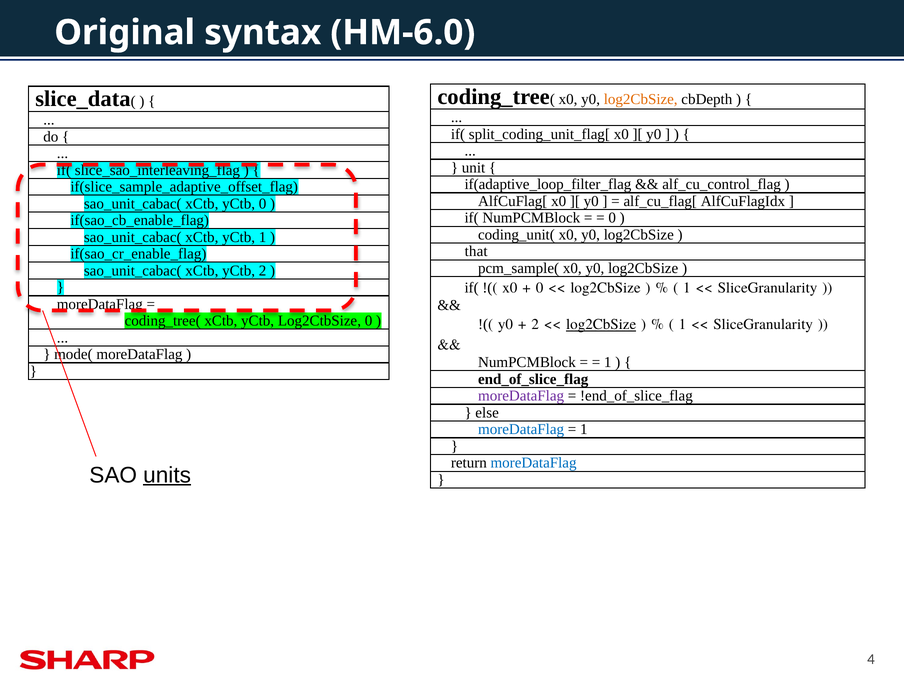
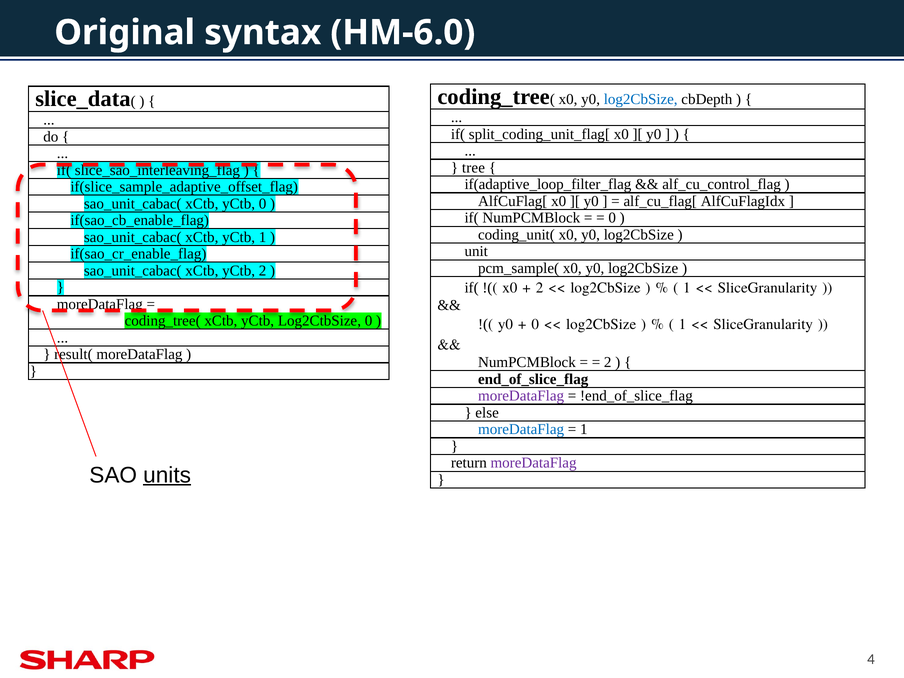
log2CbSize at (641, 99) colour: orange -> blue
unit: unit -> tree
that: that -> unit
0 at (540, 288): 0 -> 2
2 at (535, 325): 2 -> 0
log2CbSize at (601, 325) underline: present -> none
mode(: mode( -> result(
1 at (608, 362): 1 -> 2
moreDataFlag at (534, 463) colour: blue -> purple
